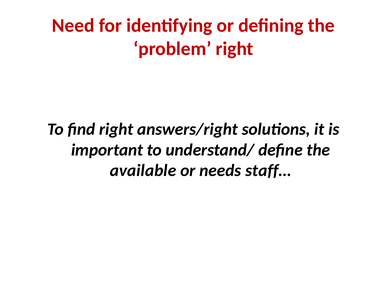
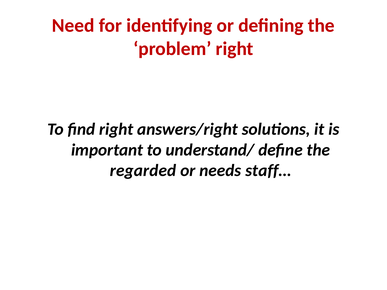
available: available -> regarded
